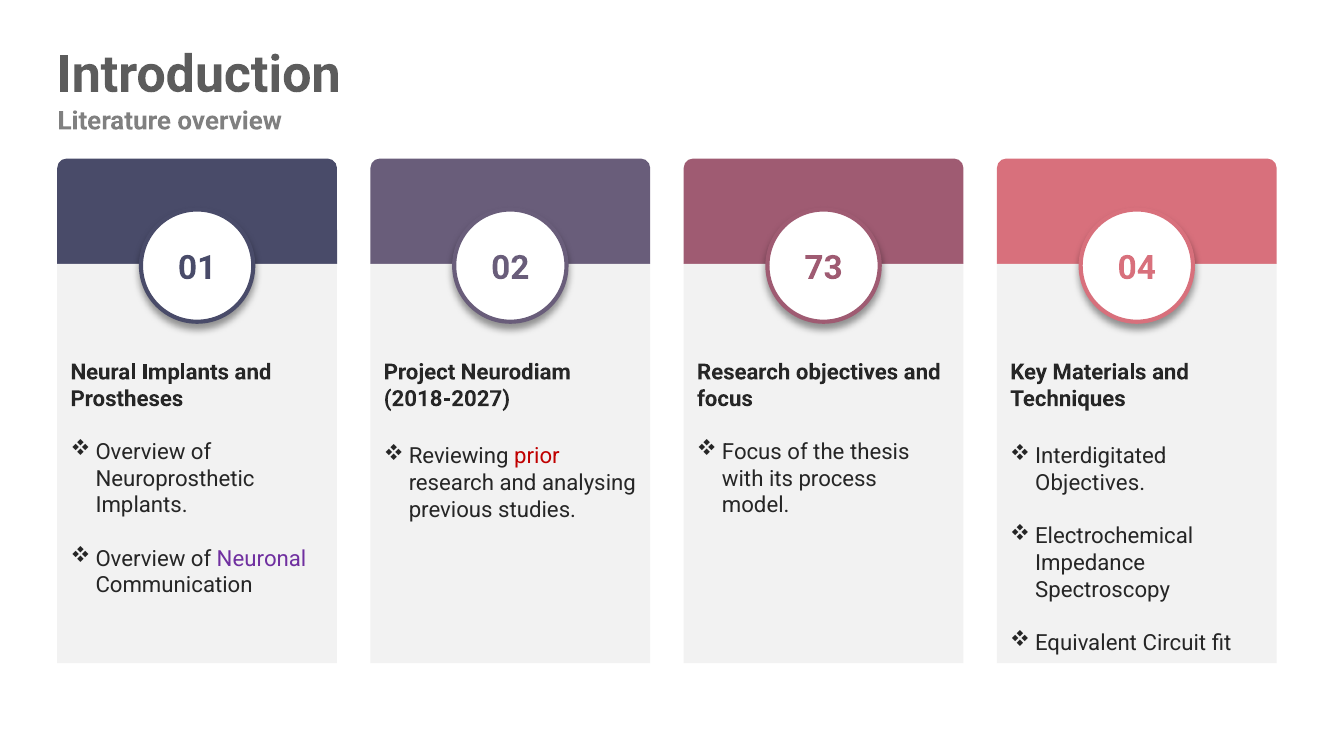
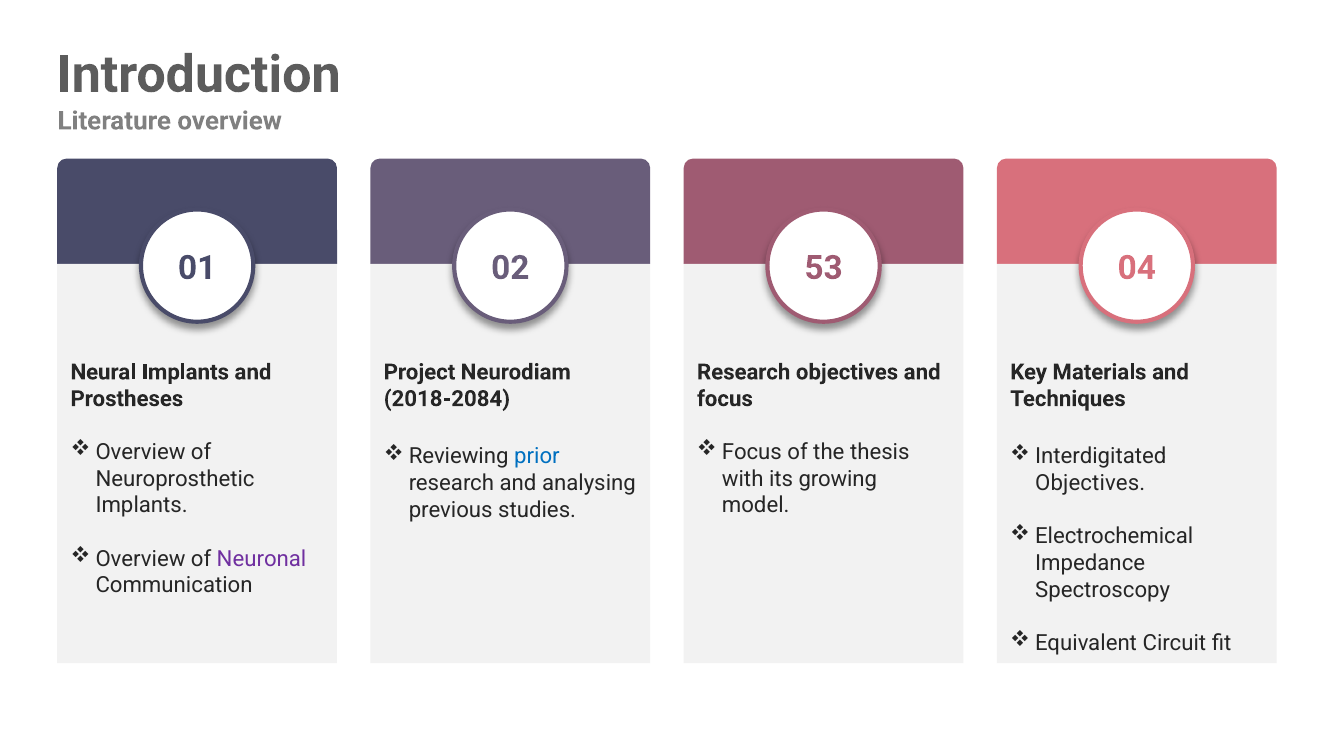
73: 73 -> 53
2018-2027: 2018-2027 -> 2018-2084
prior colour: red -> blue
process: process -> growing
